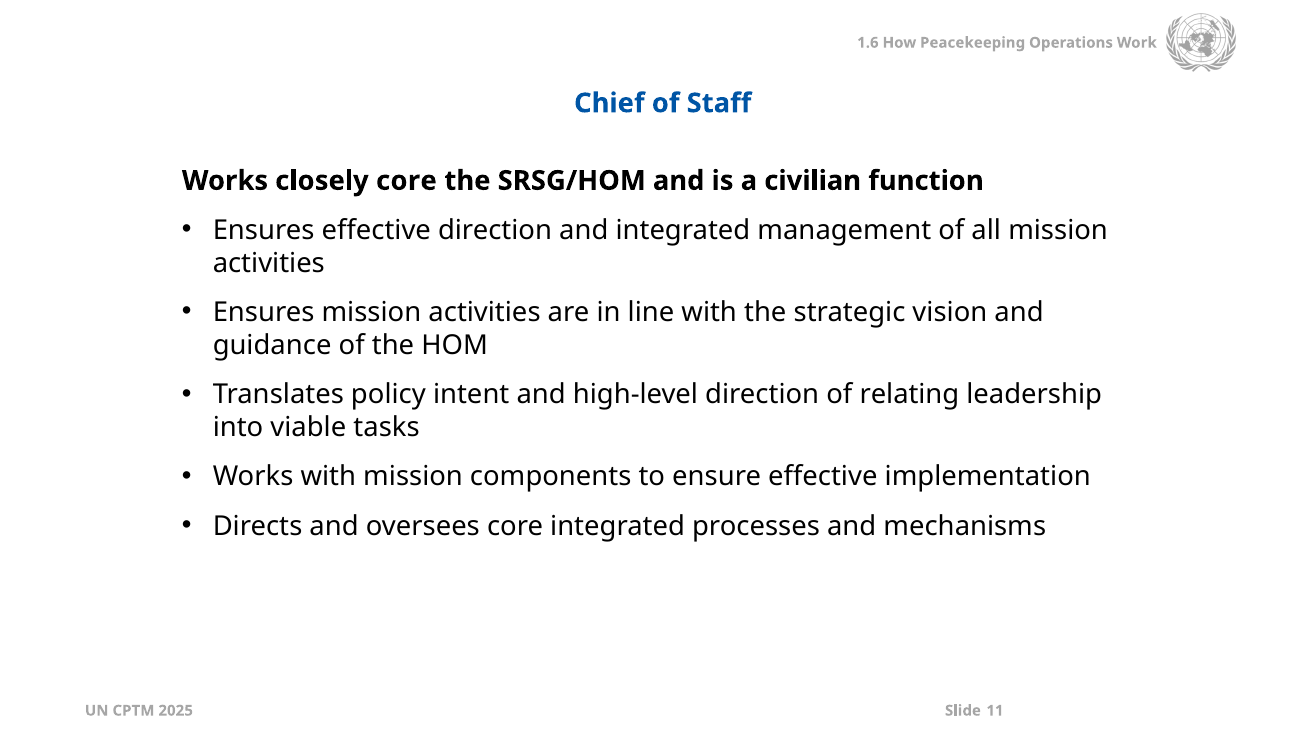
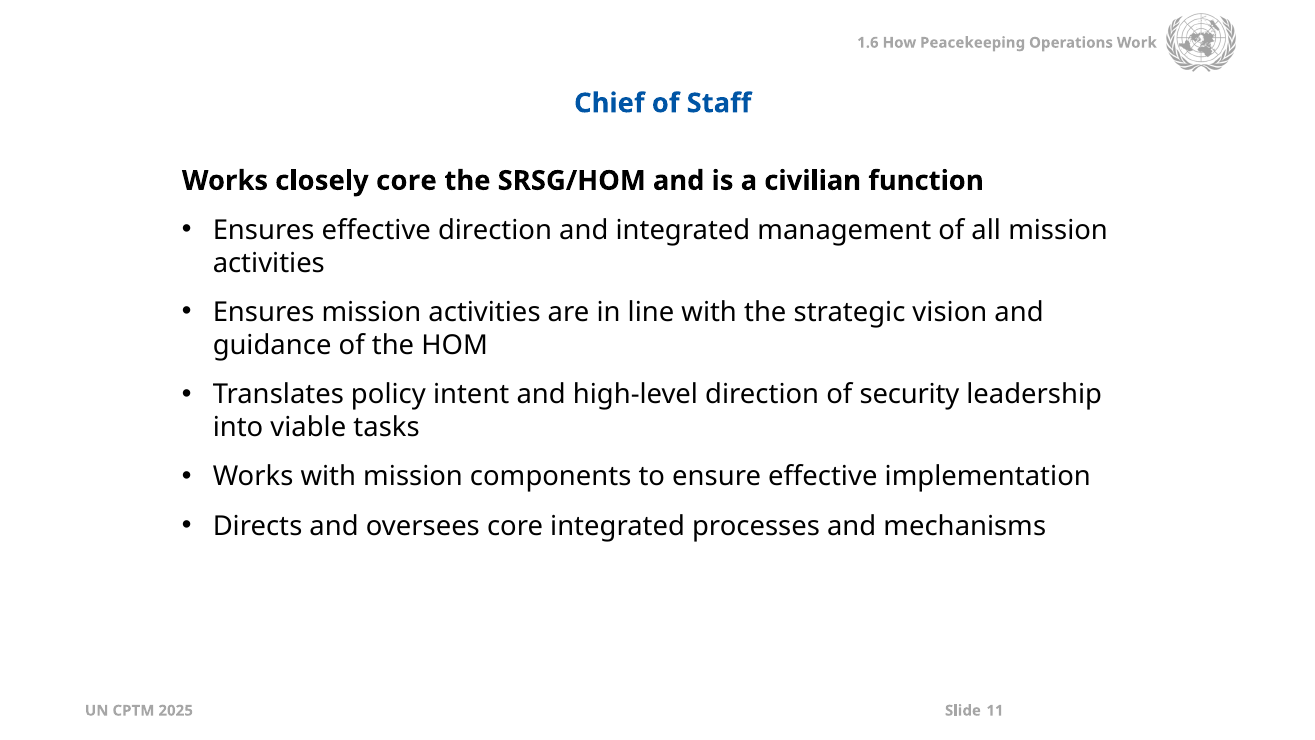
relating: relating -> security
